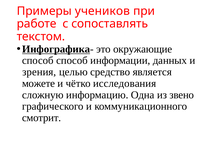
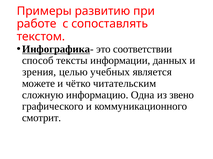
учеников: учеников -> развитию
окружающие: окружающие -> соответствии
способ способ: способ -> тексты
средство: средство -> учебных
исследования: исследования -> читательским
